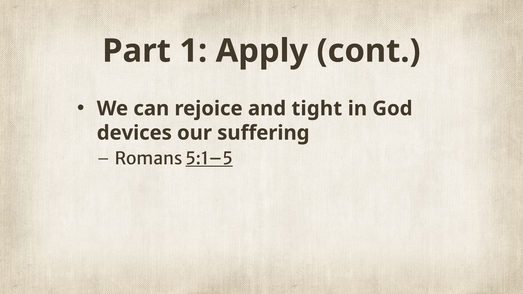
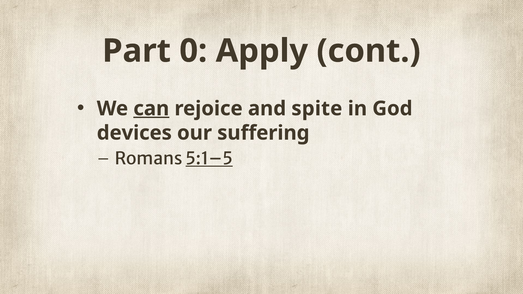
1: 1 -> 0
can underline: none -> present
tight: tight -> spite
